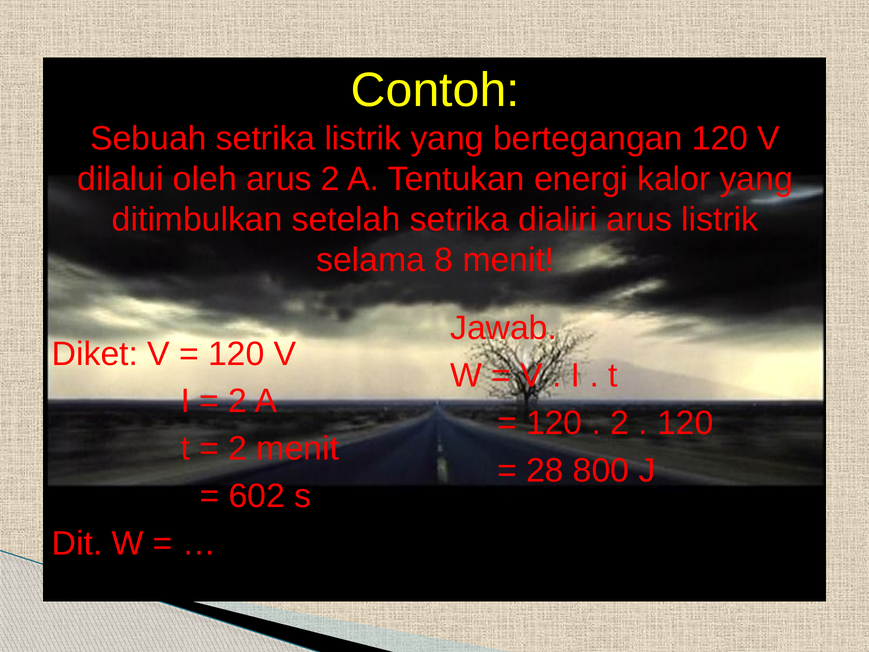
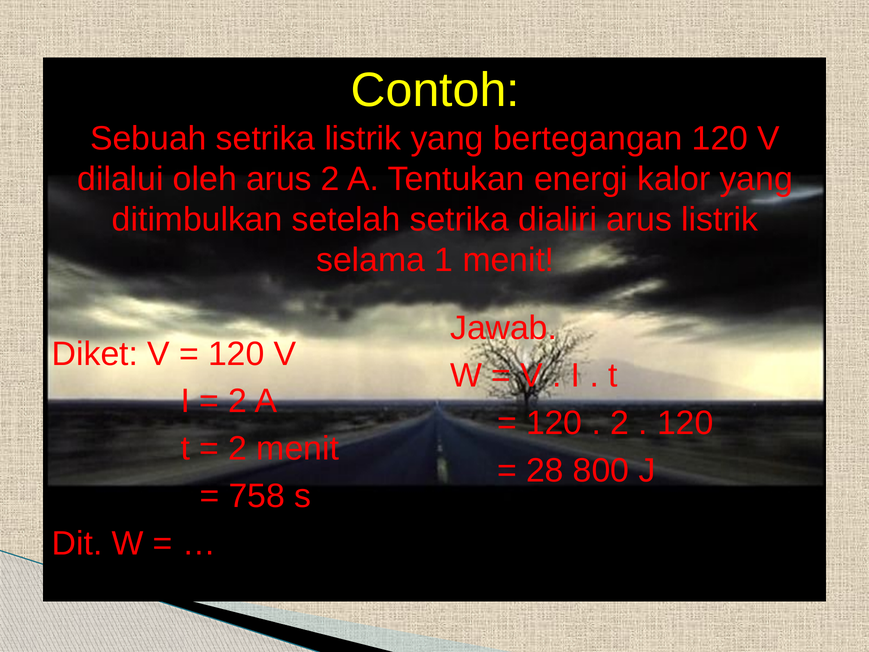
8: 8 -> 1
602: 602 -> 758
